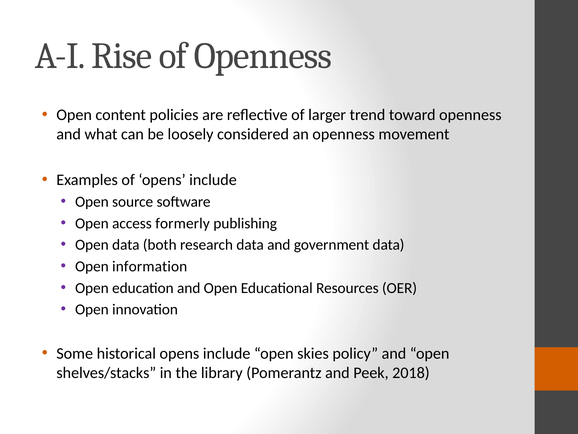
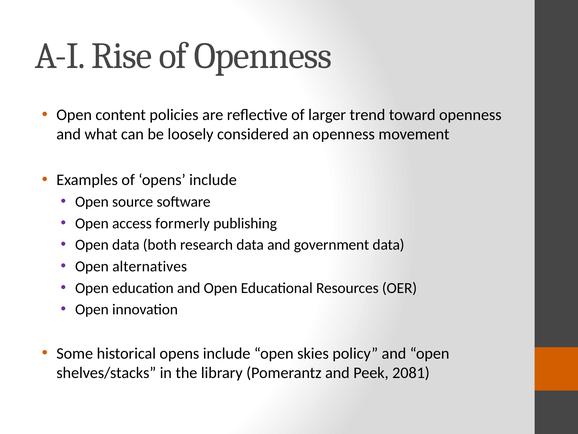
information: information -> alternatives
2018: 2018 -> 2081
